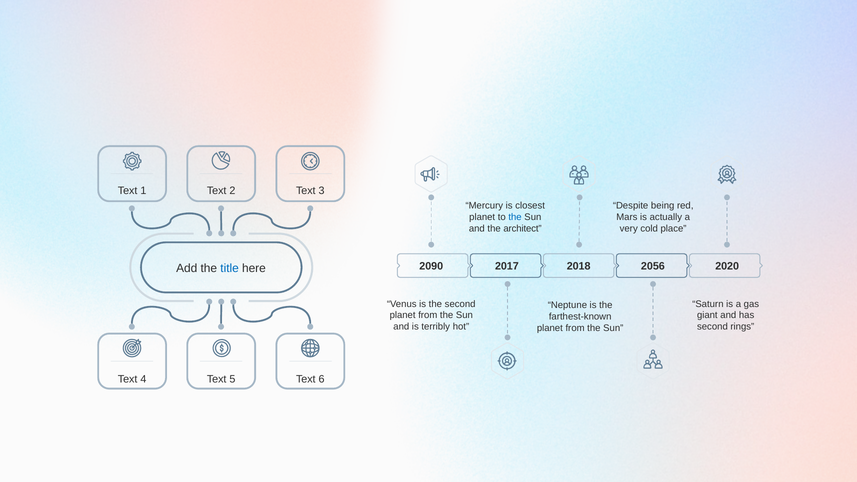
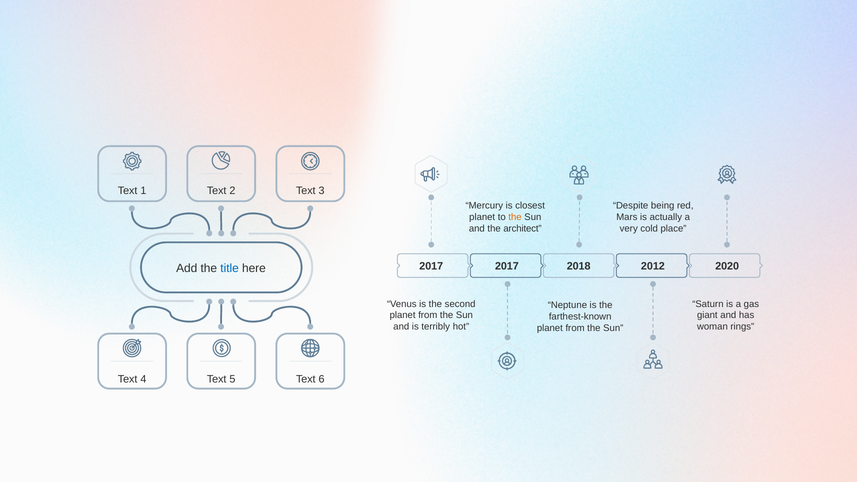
the at (515, 217) colour: blue -> orange
2090 at (431, 266): 2090 -> 2017
2056: 2056 -> 2012
second at (712, 327): second -> woman
